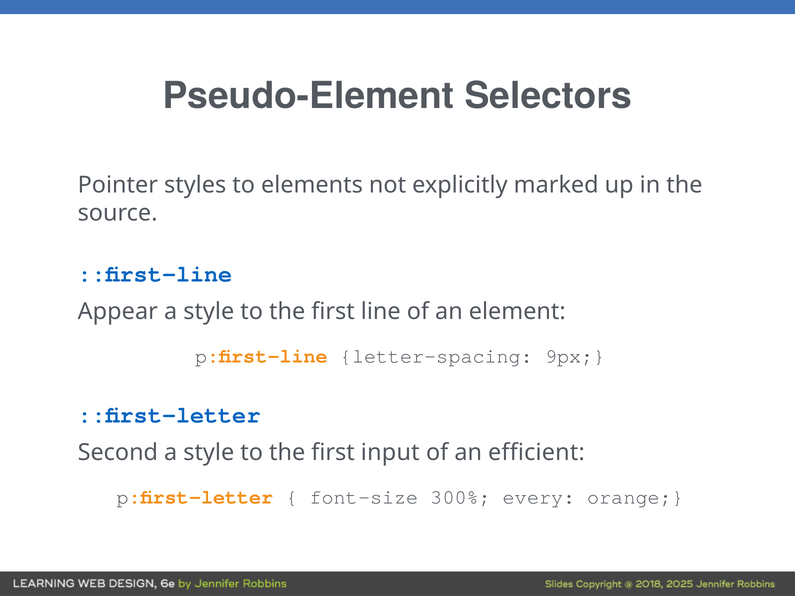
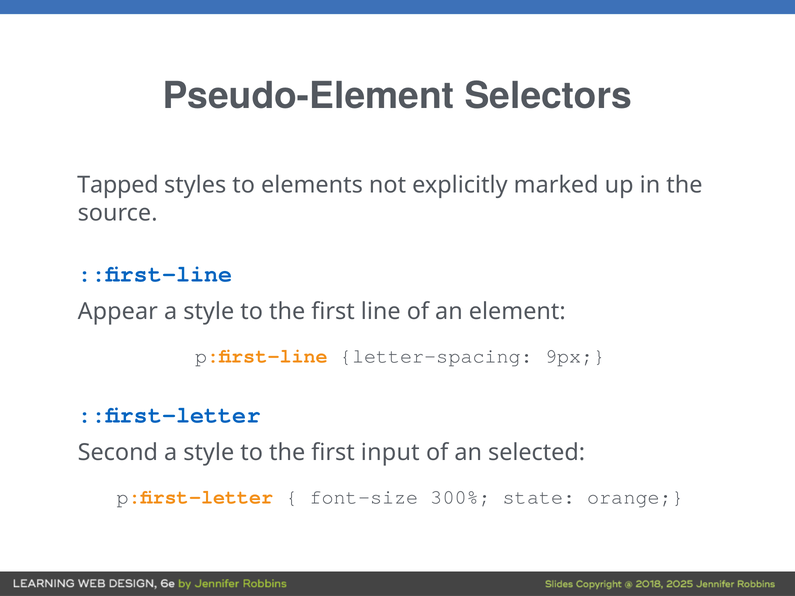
Pointer: Pointer -> Tapped
efficient: efficient -> selected
every: every -> state
